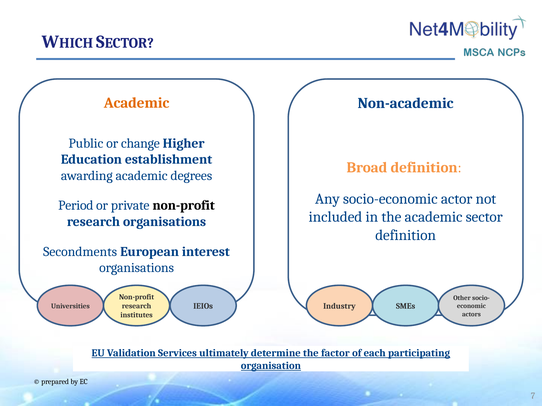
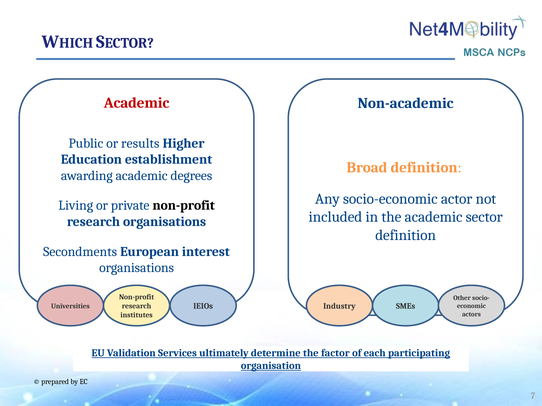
Academic at (137, 103) colour: orange -> red
change: change -> results
Period: Period -> Living
